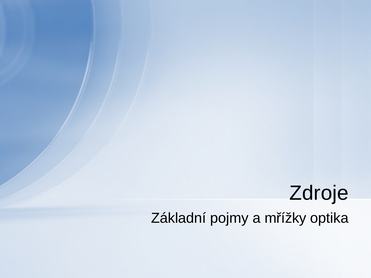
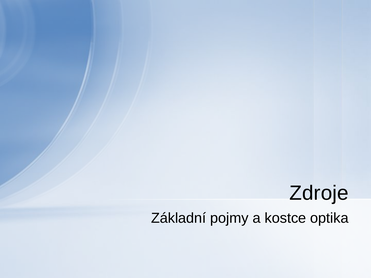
mřížky: mřížky -> kostce
